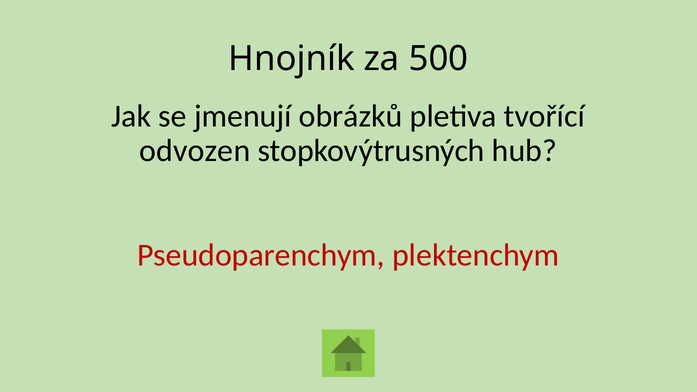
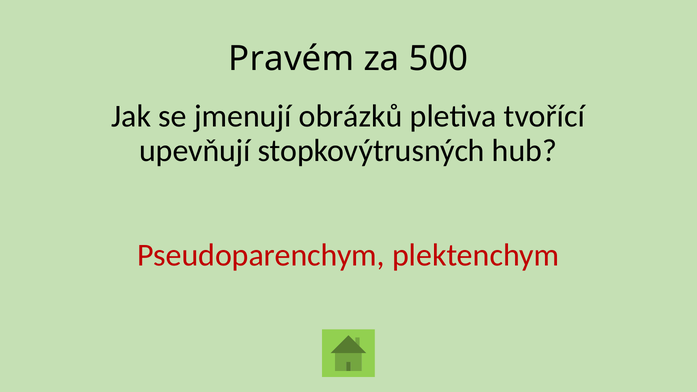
Hnojník: Hnojník -> Pravém
odvozen: odvozen -> upevňují
